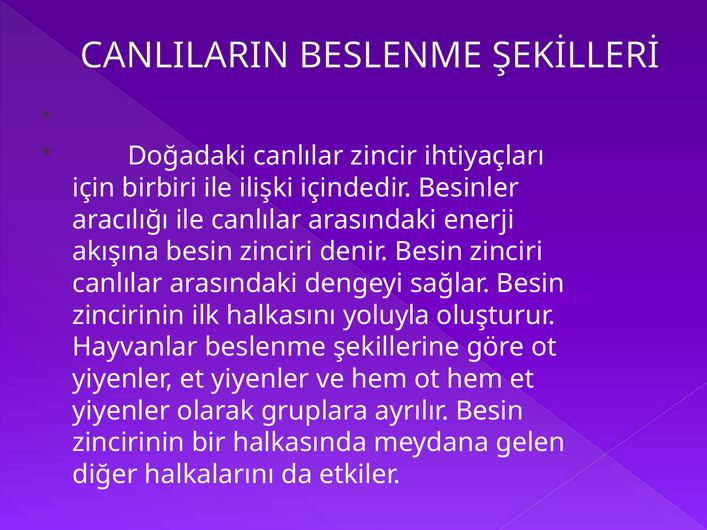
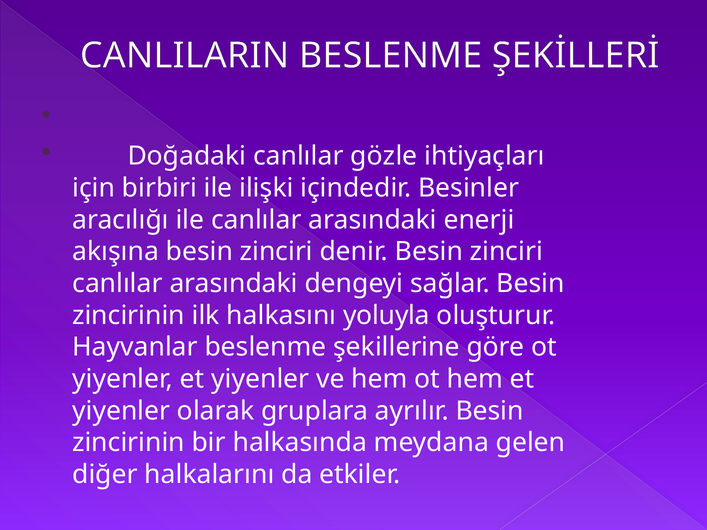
zincir: zincir -> gözle
